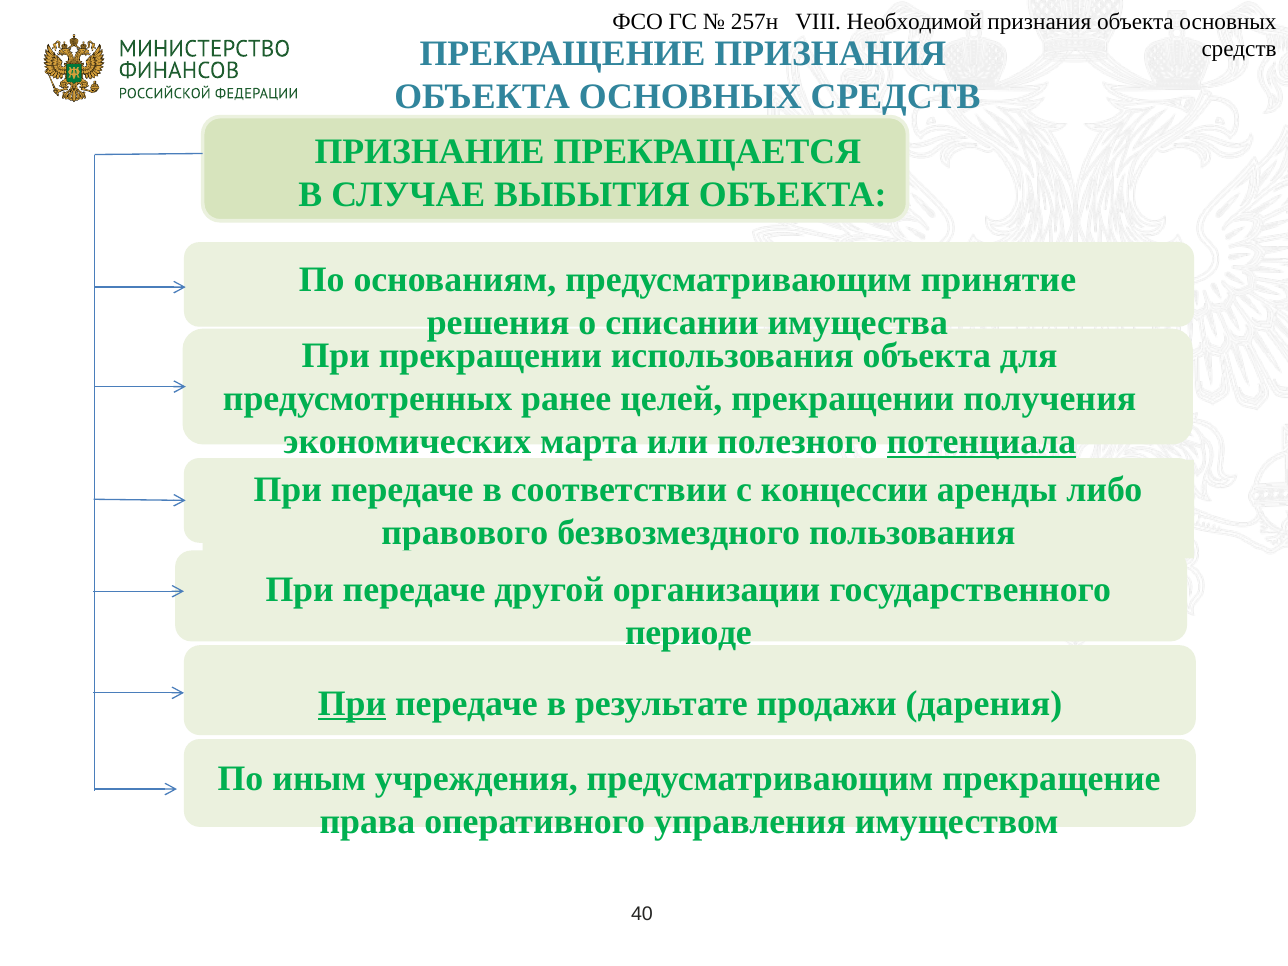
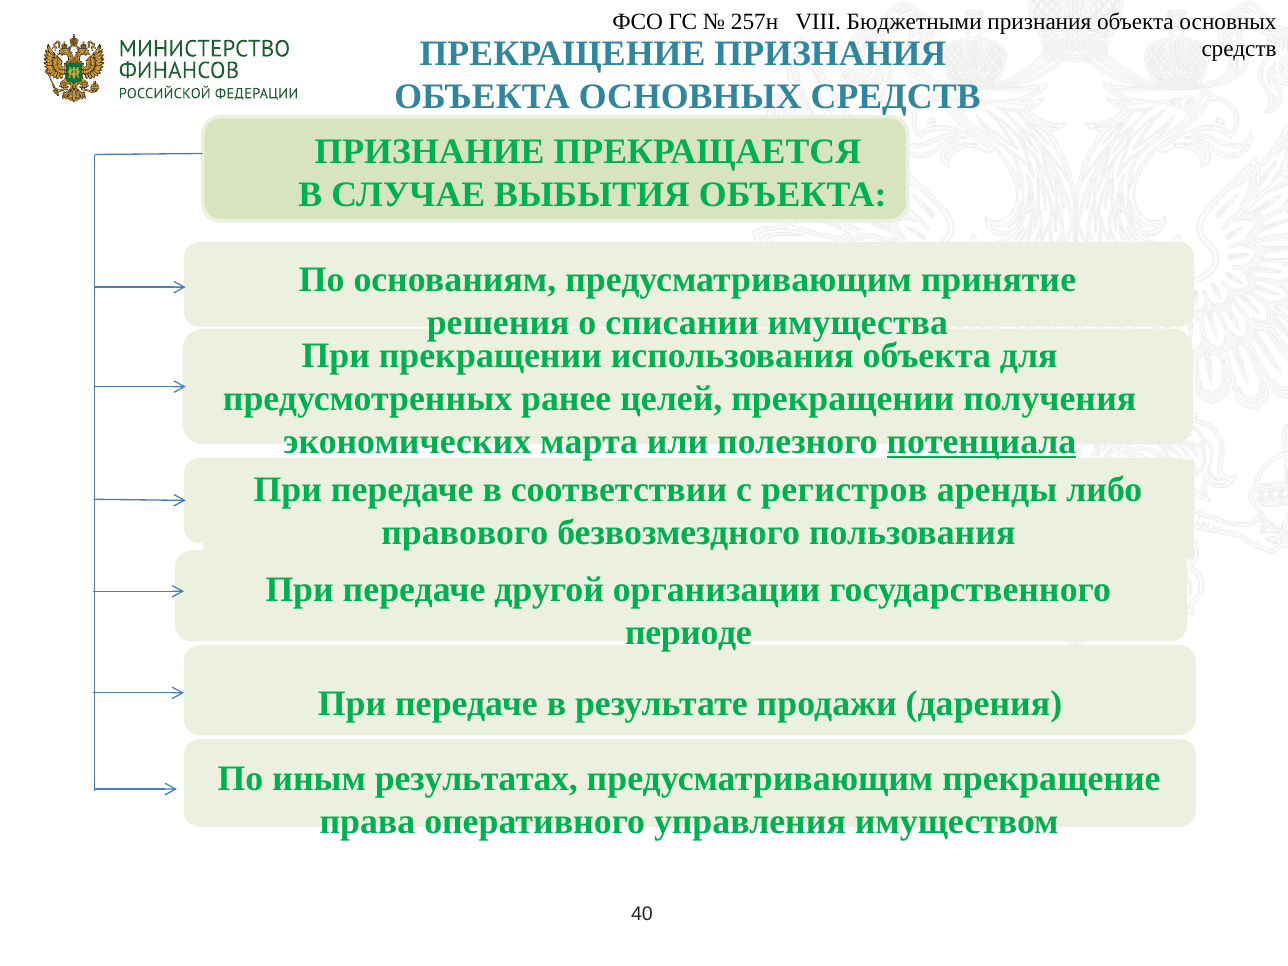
Необходимой: Необходимой -> Бюджетными
концессии: концессии -> регистров
При at (352, 703) underline: present -> none
учреждения: учреждения -> результатах
